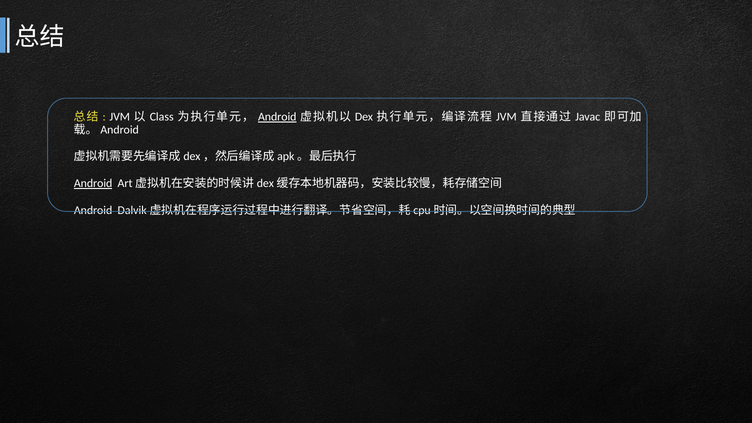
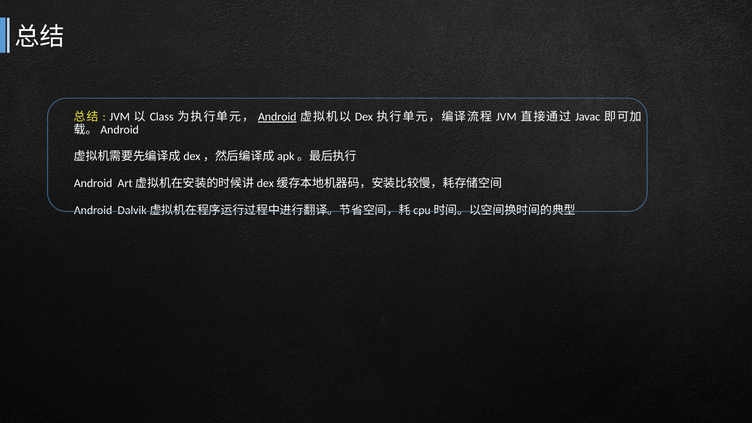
Android at (93, 183) underline: present -> none
